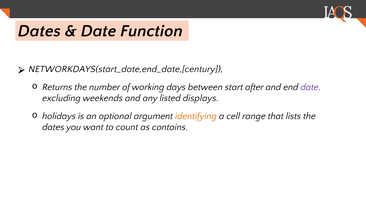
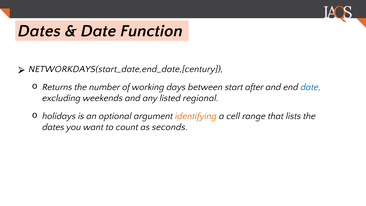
date at (311, 87) colour: purple -> blue
displays: displays -> regional
contains: contains -> seconds
